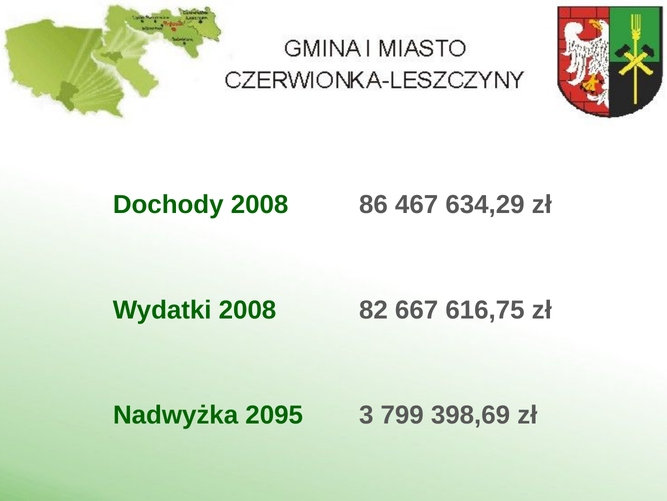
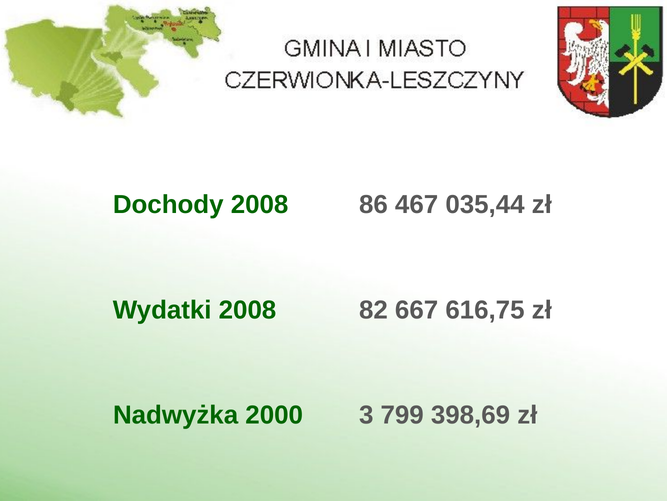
634,29: 634,29 -> 035,44
2095: 2095 -> 2000
